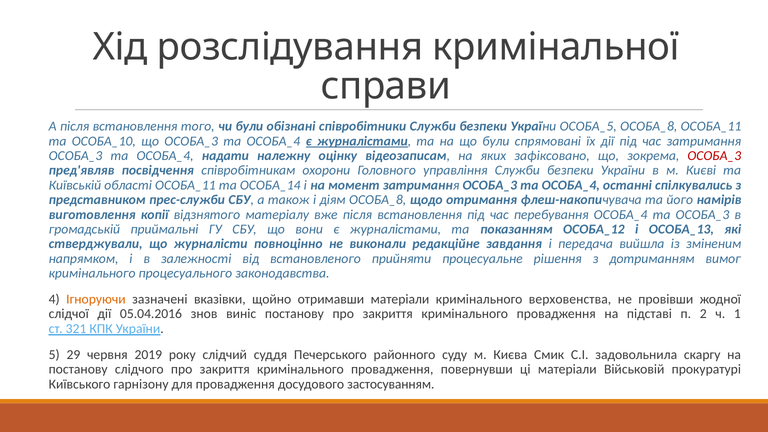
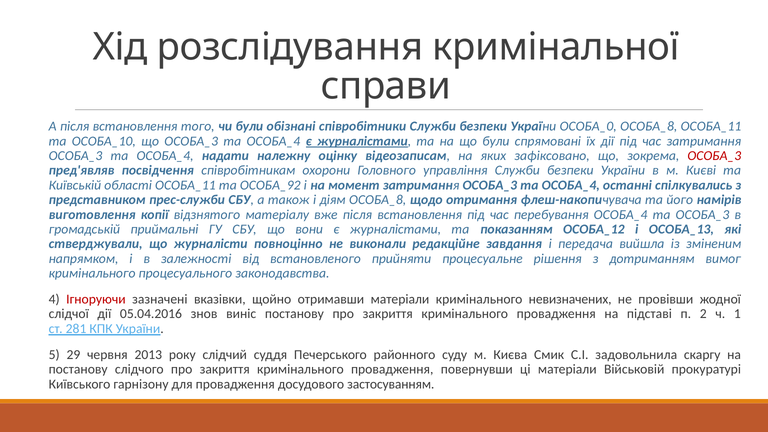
ОСОБА_5: ОСОБА_5 -> ОСОБА_0
ОСОБА_14: ОСОБА_14 -> ОСОБА_92
Ігноруючи colour: orange -> red
верховенства: верховенства -> невизначених
321: 321 -> 281
2019: 2019 -> 2013
